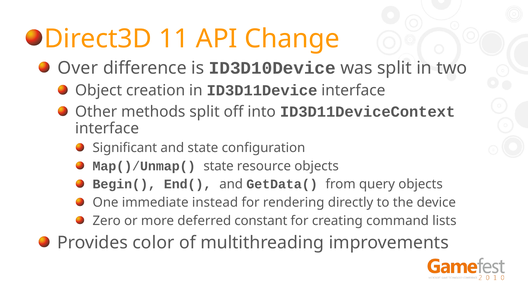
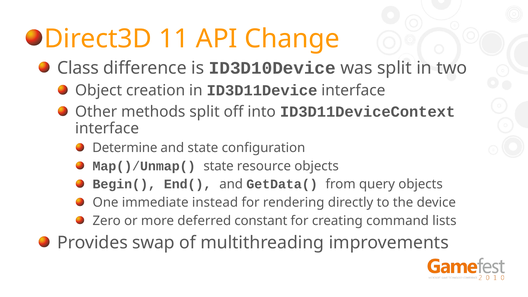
Over: Over -> Class
Significant: Significant -> Determine
color: color -> swap
